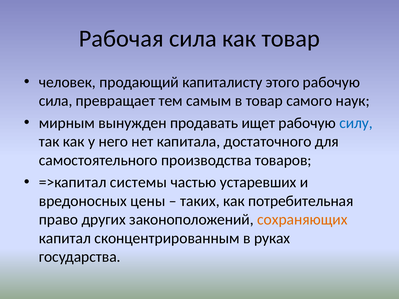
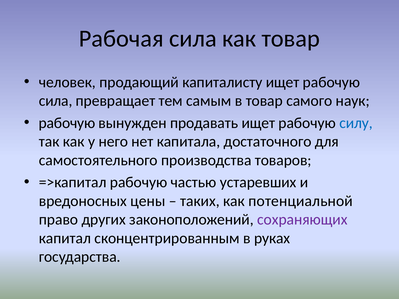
капиталисту этого: этого -> ищет
мирным at (67, 123): мирным -> рабочую
=>капитал системы: системы -> рабочую
потребительная: потребительная -> потенциальной
сохраняющих colour: orange -> purple
